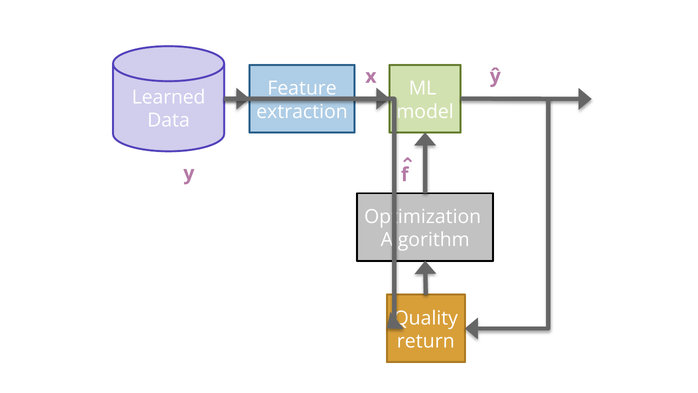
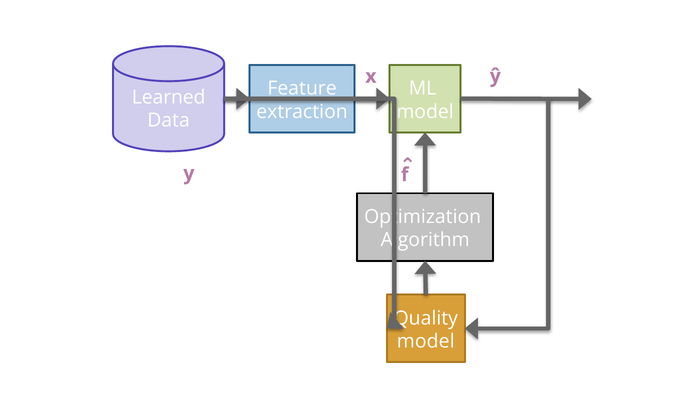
return at (426, 341): return -> model
